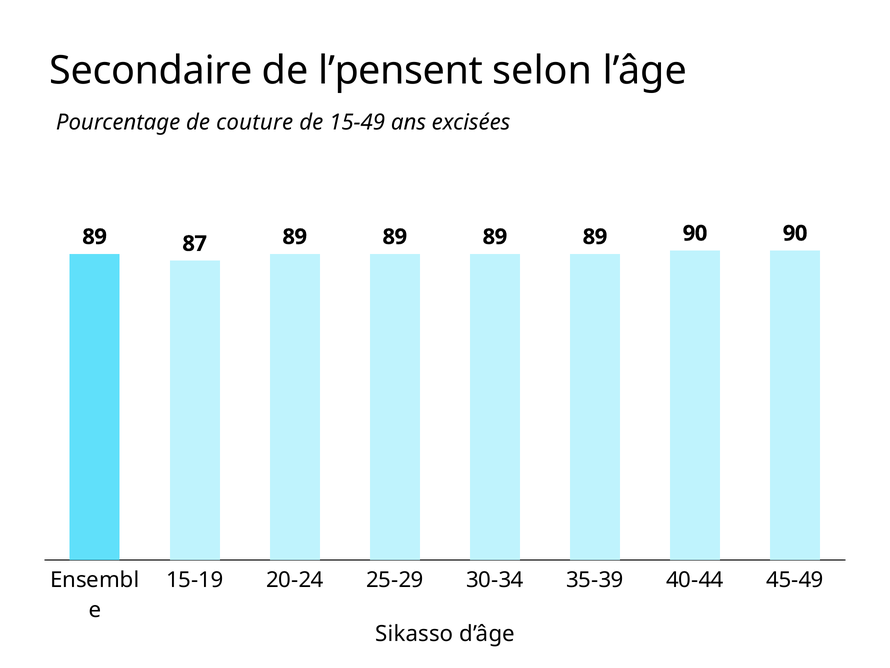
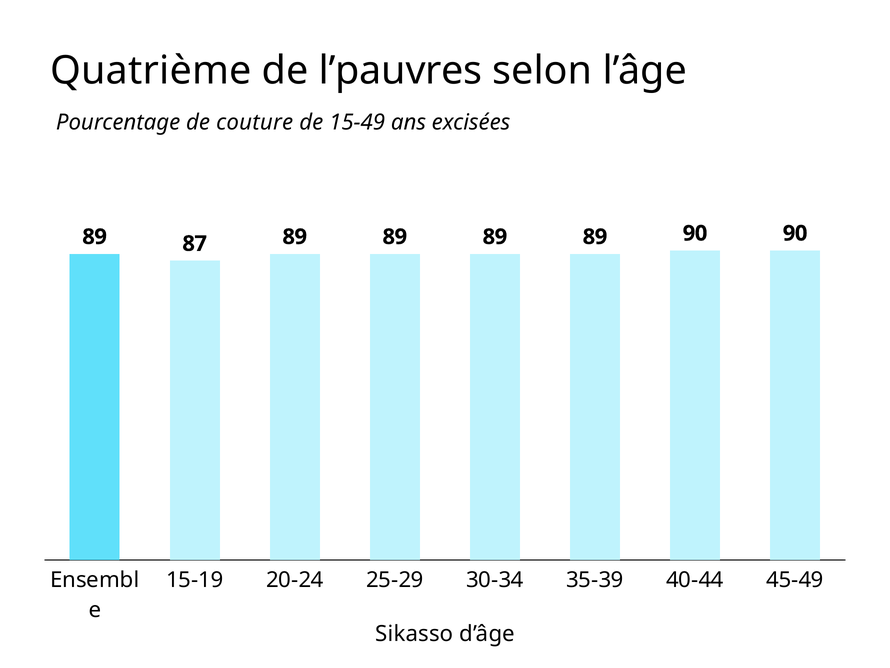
Secondaire: Secondaire -> Quatrième
l’pensent: l’pensent -> l’pauvres
